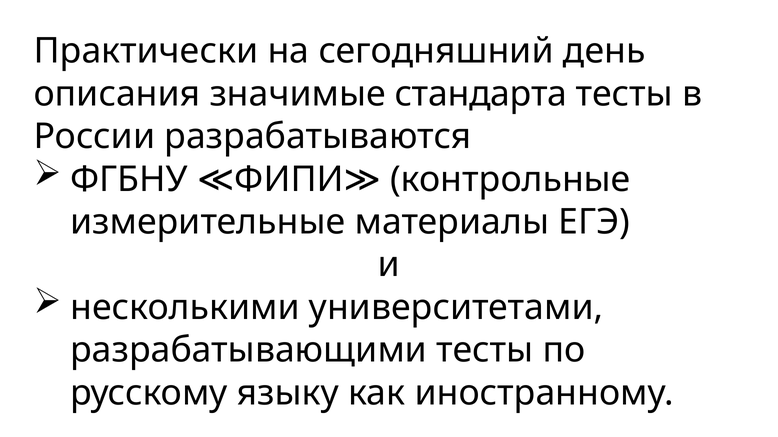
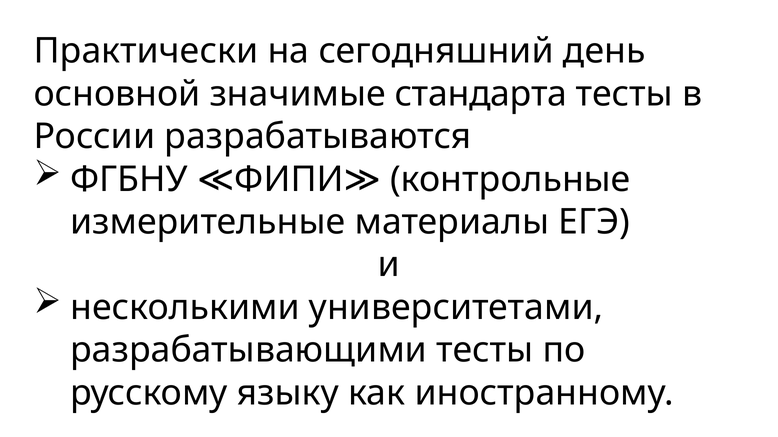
описания: описания -> основной
